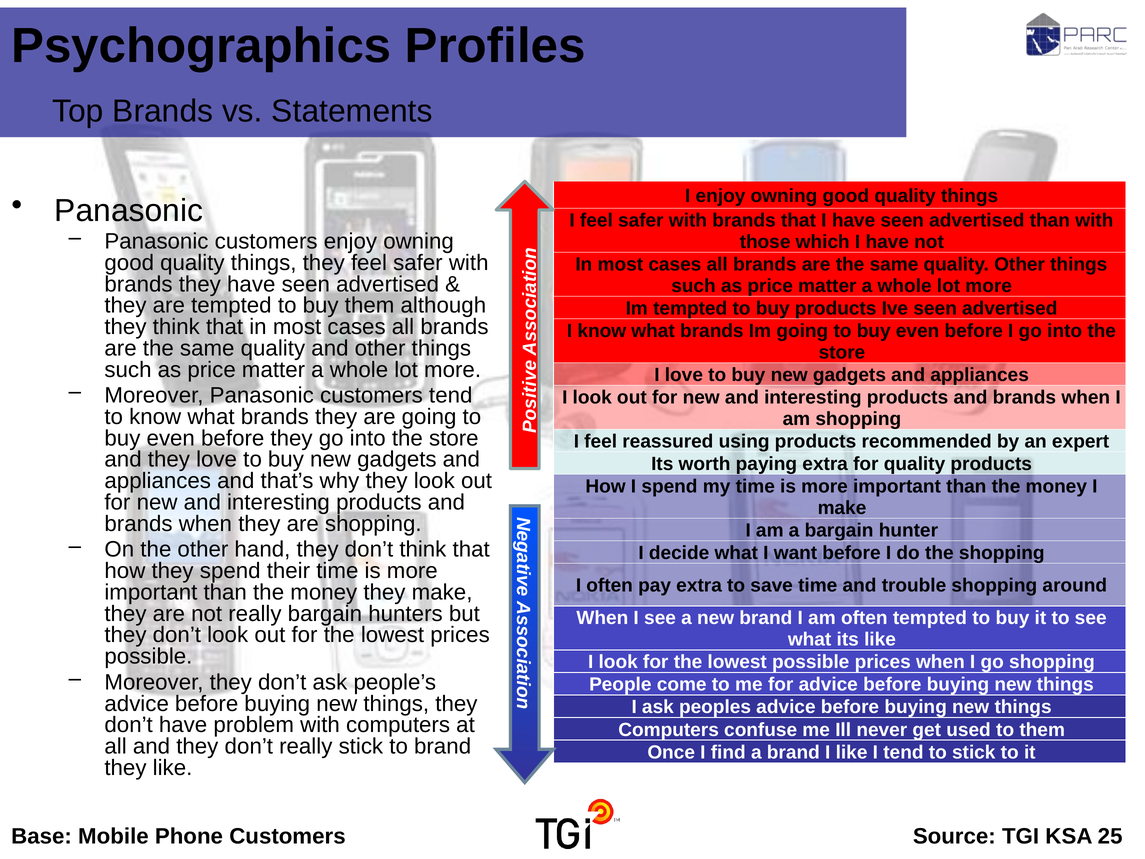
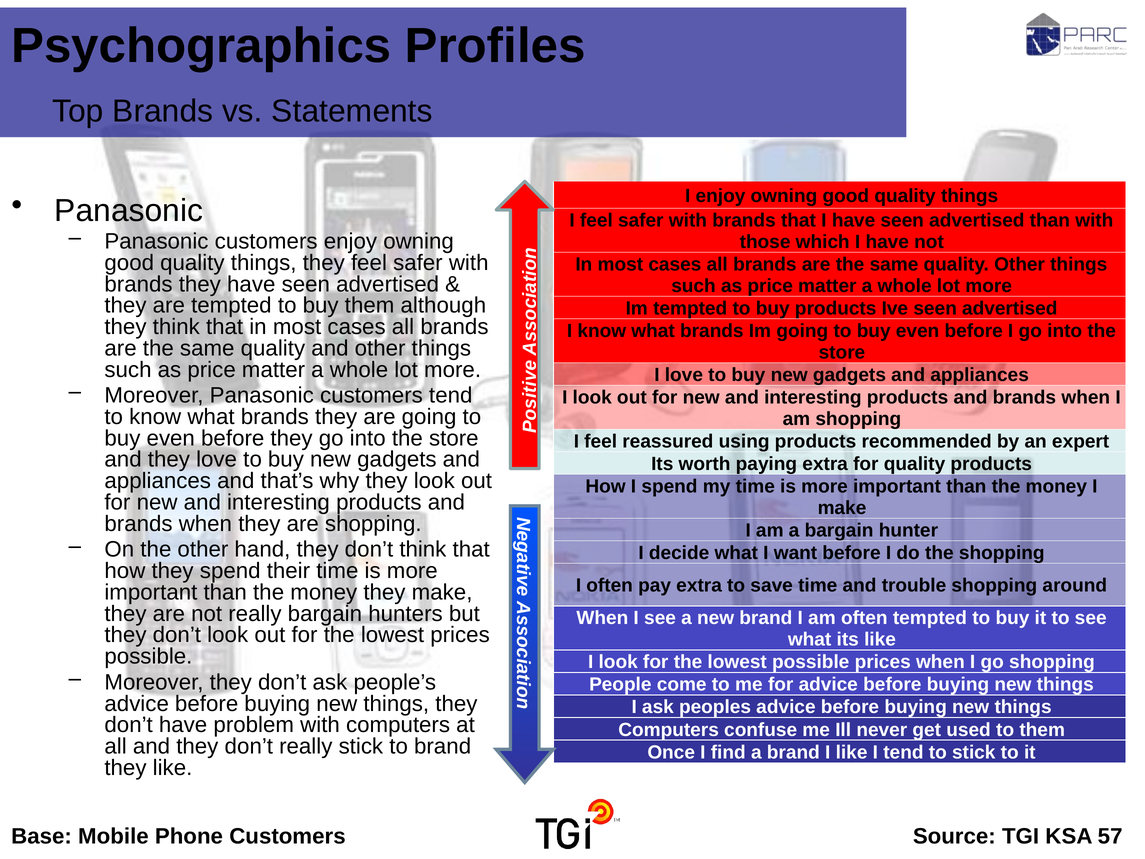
25: 25 -> 57
